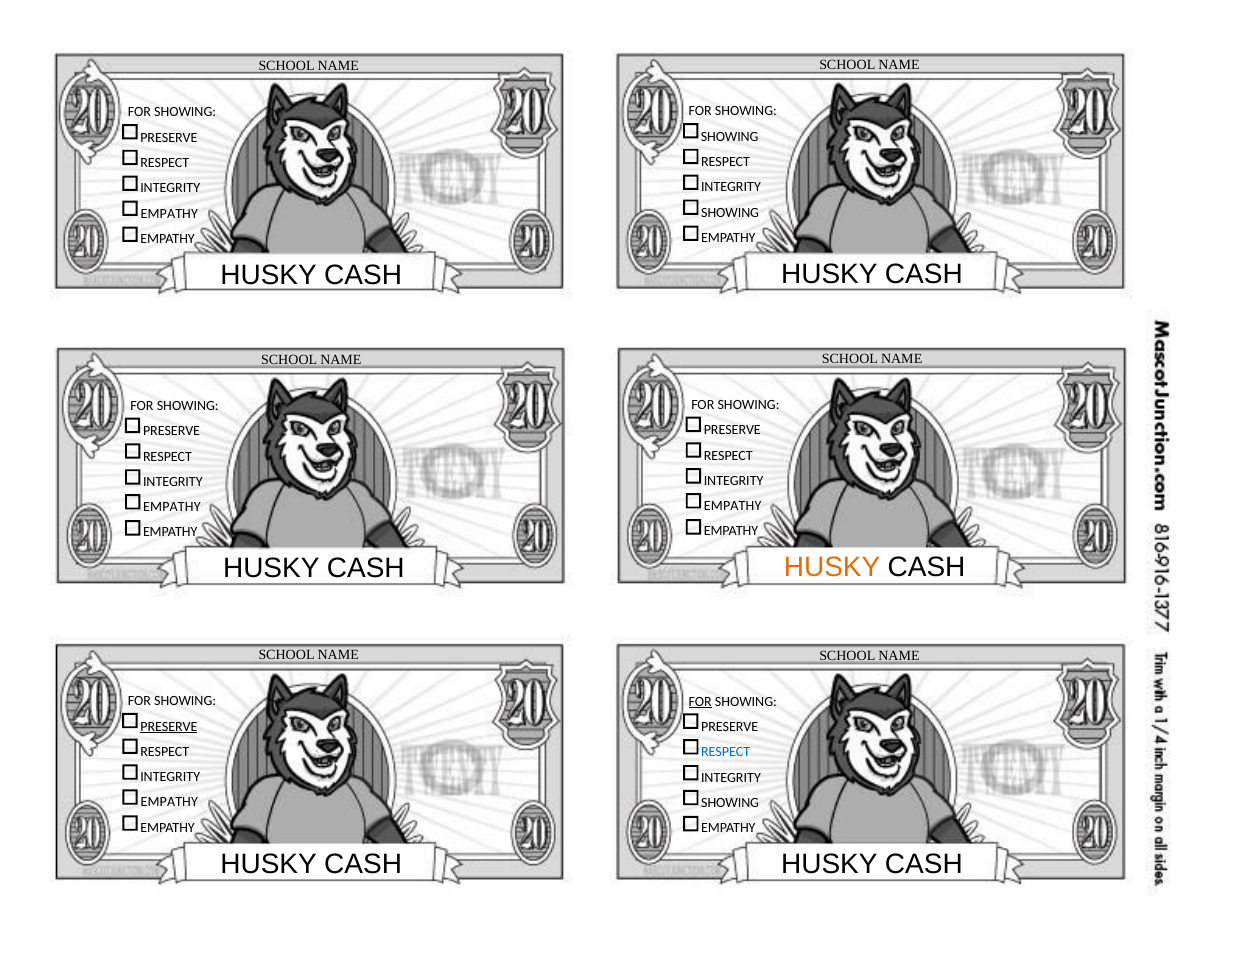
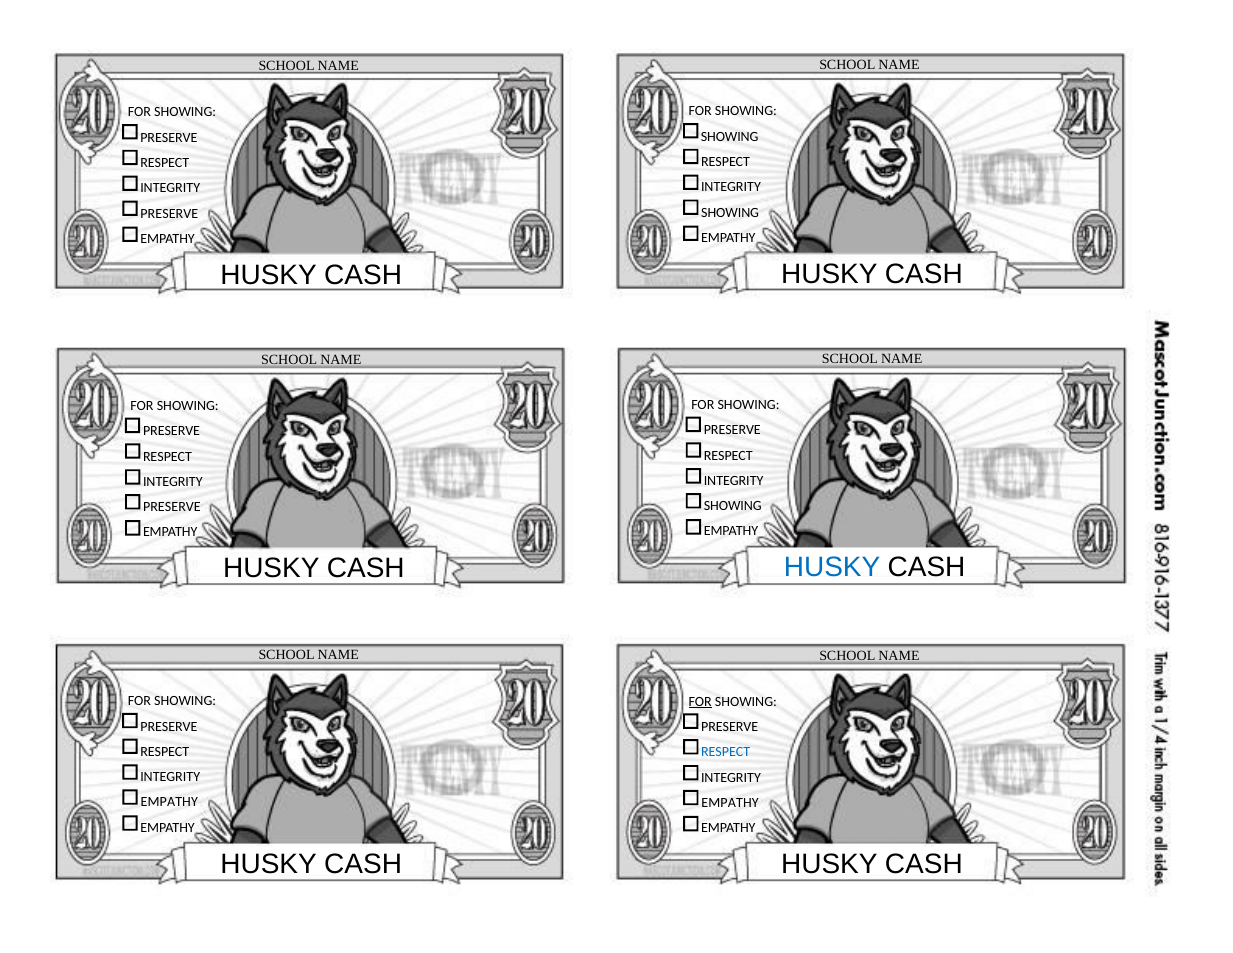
EMPATHY at (169, 213): EMPATHY -> PRESERVE
EMPATHY at (733, 506): EMPATHY -> SHOWING
EMPATHY at (172, 507): EMPATHY -> PRESERVE
HUSKY at (832, 568) colour: orange -> blue
PRESERVE at (169, 726) underline: present -> none
SHOWING at (730, 803): SHOWING -> EMPATHY
